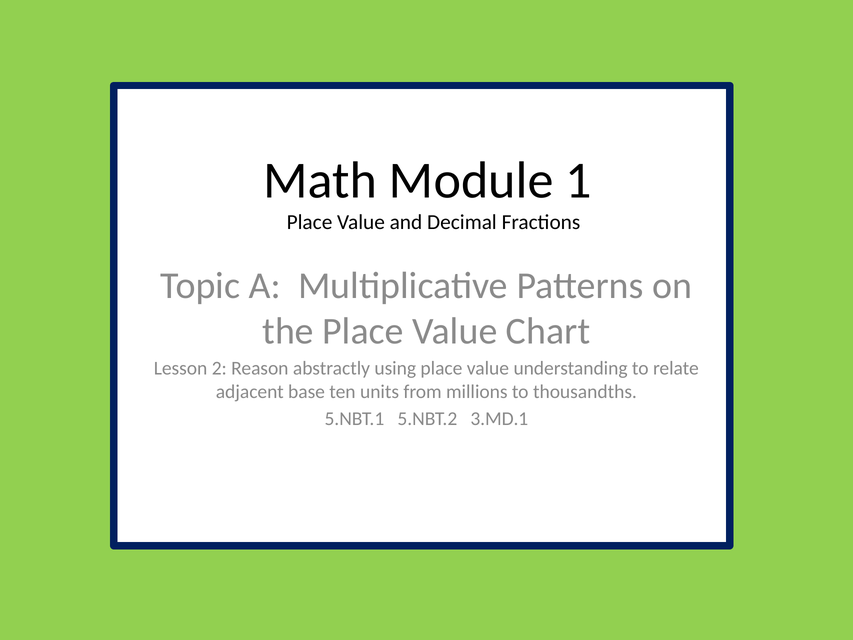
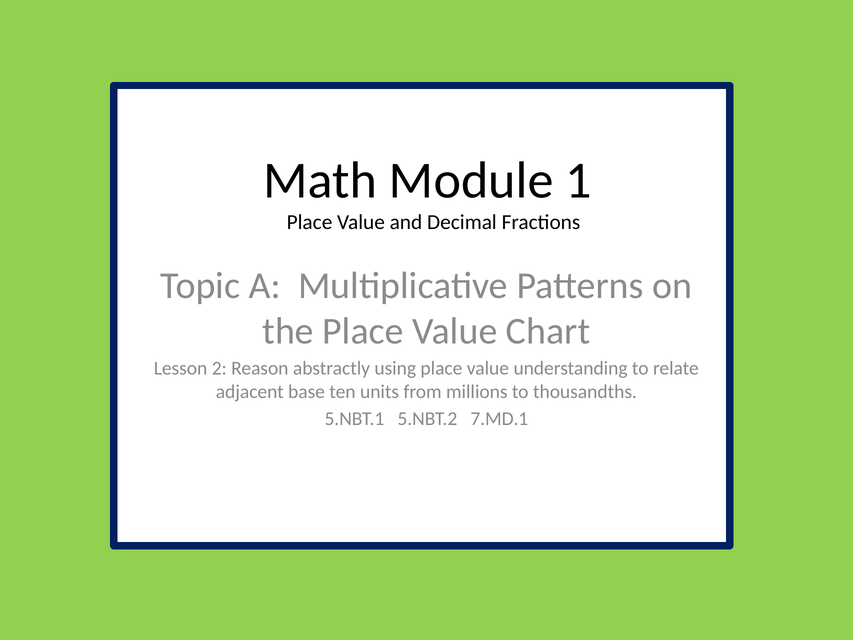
3.MD.1: 3.MD.1 -> 7.MD.1
